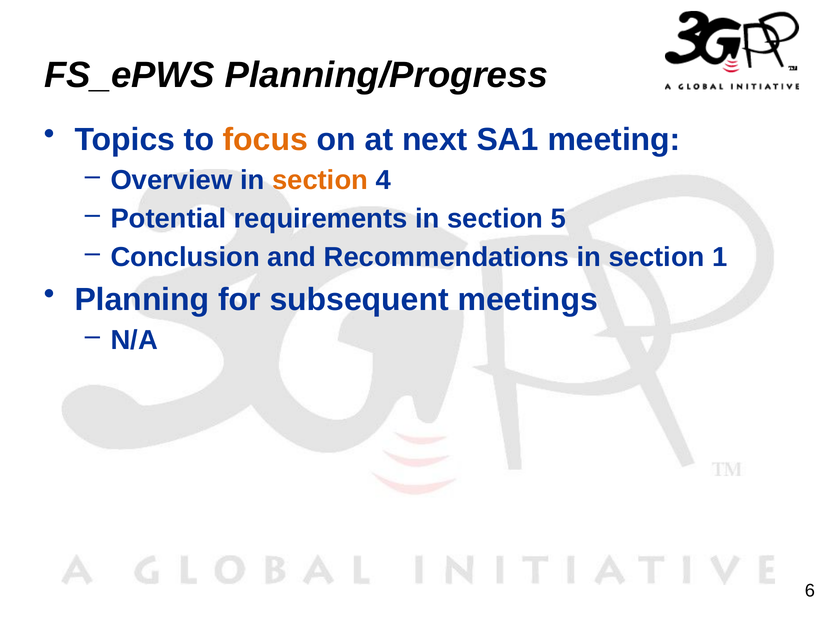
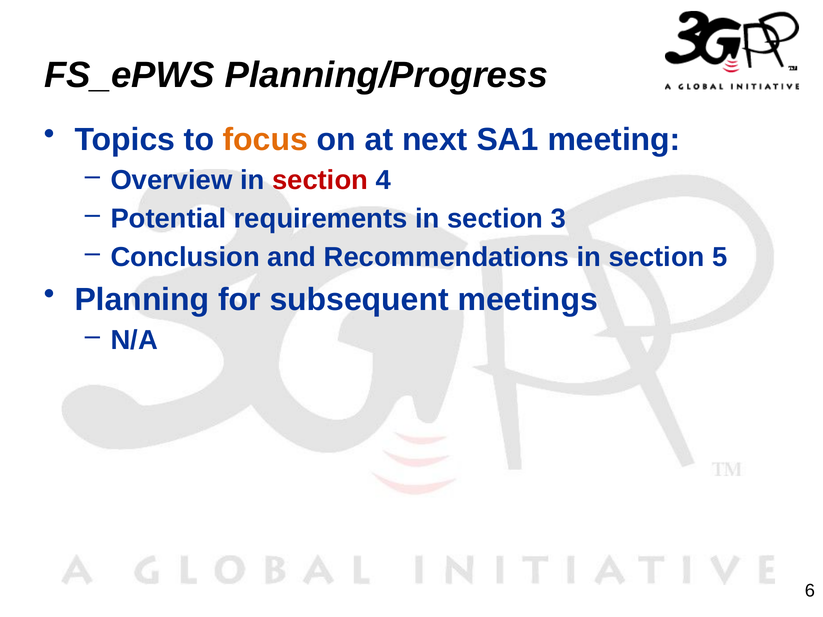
section at (320, 180) colour: orange -> red
5: 5 -> 3
1: 1 -> 5
